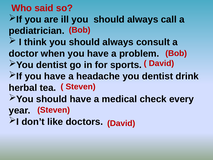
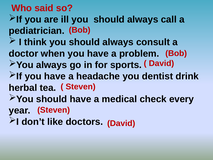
dentist at (52, 65): dentist -> always
